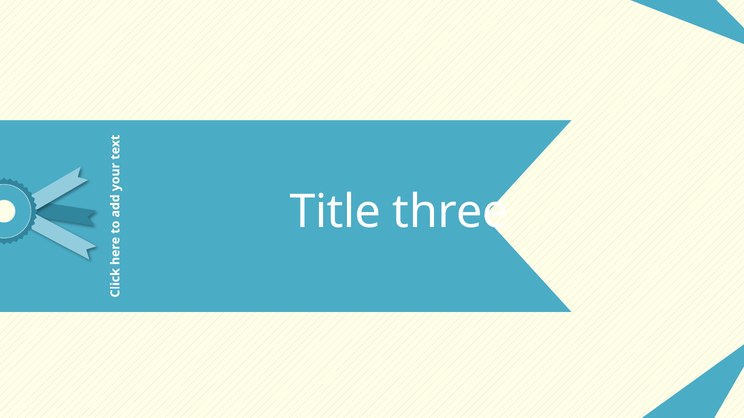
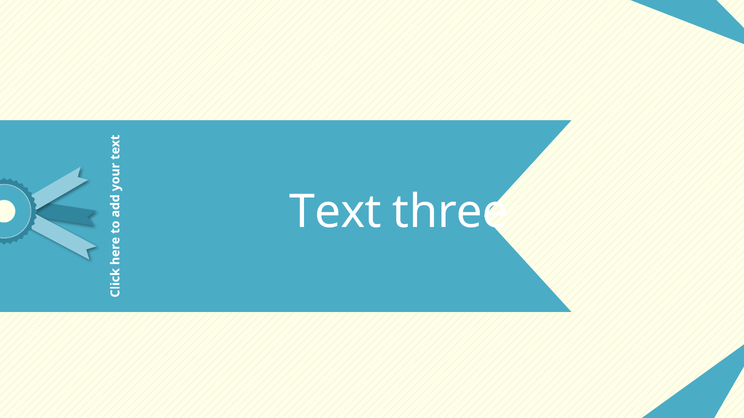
Title: Title -> Text
